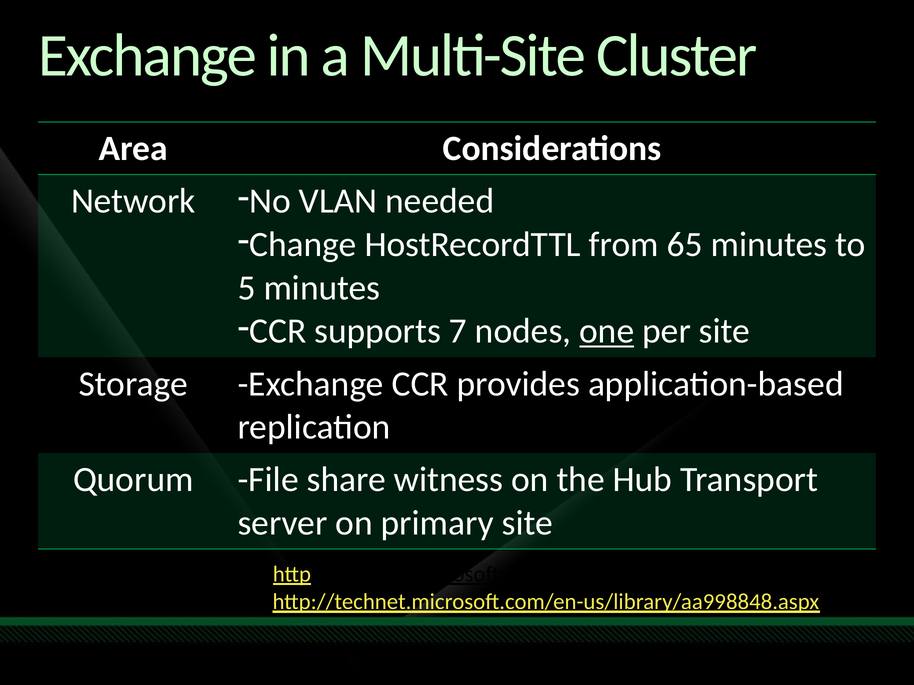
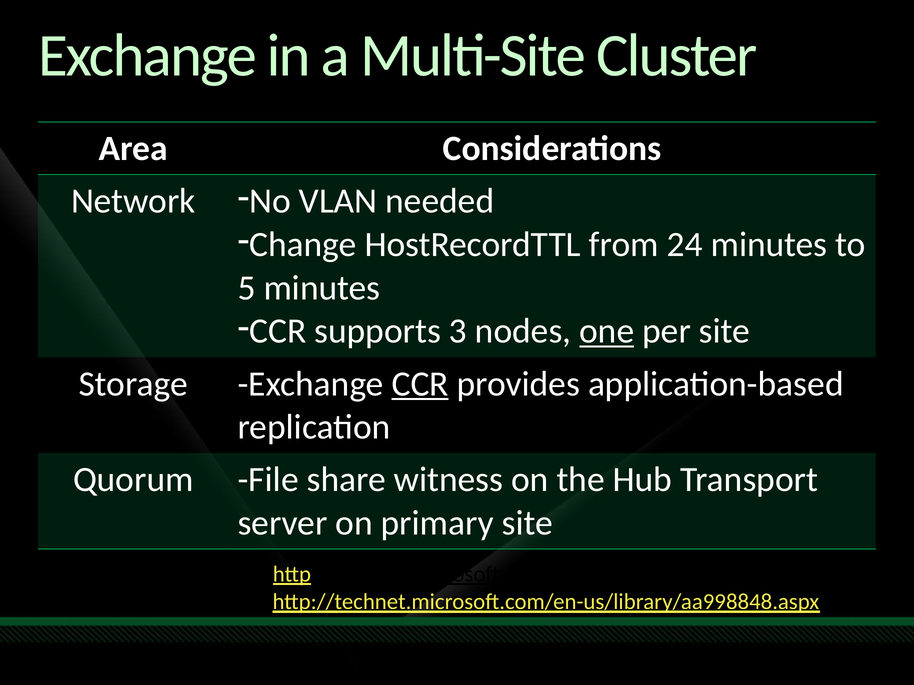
65: 65 -> 24
7: 7 -> 3
CCR at (420, 384) underline: none -> present
